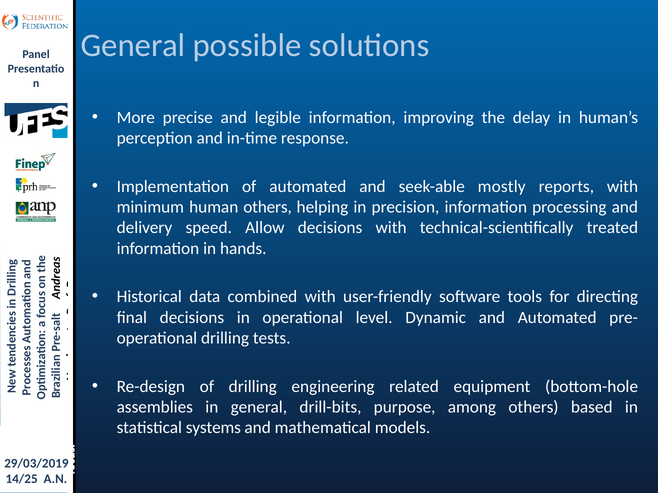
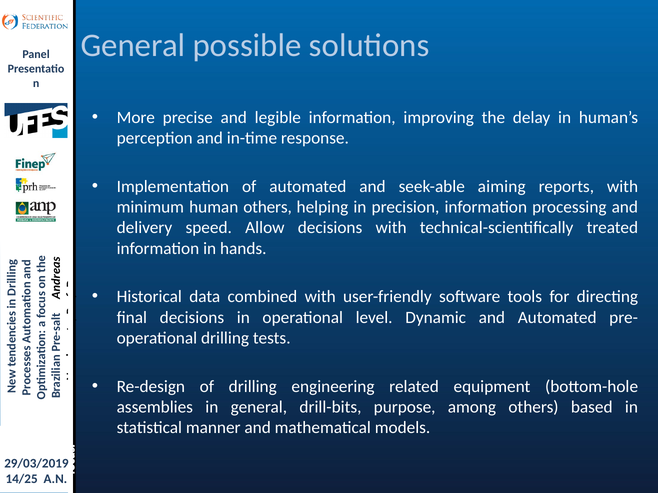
mostly: mostly -> aiming
systems: systems -> manner
